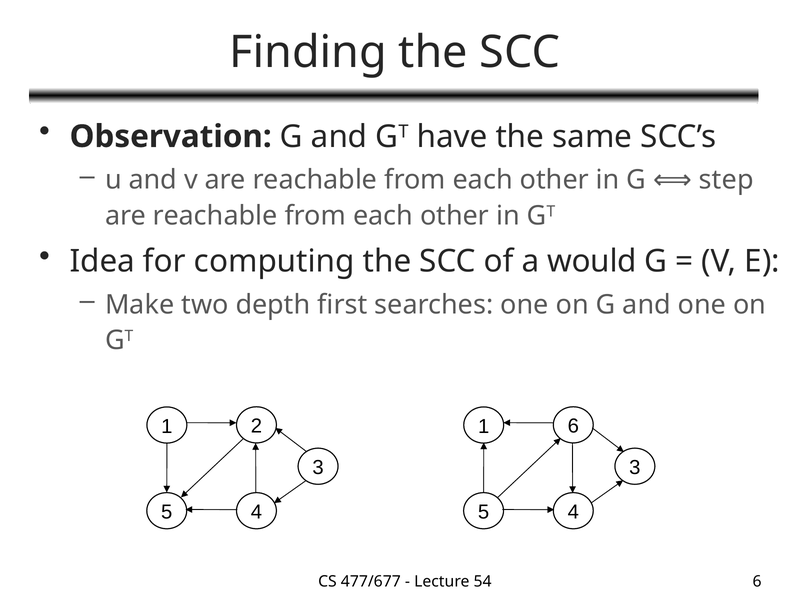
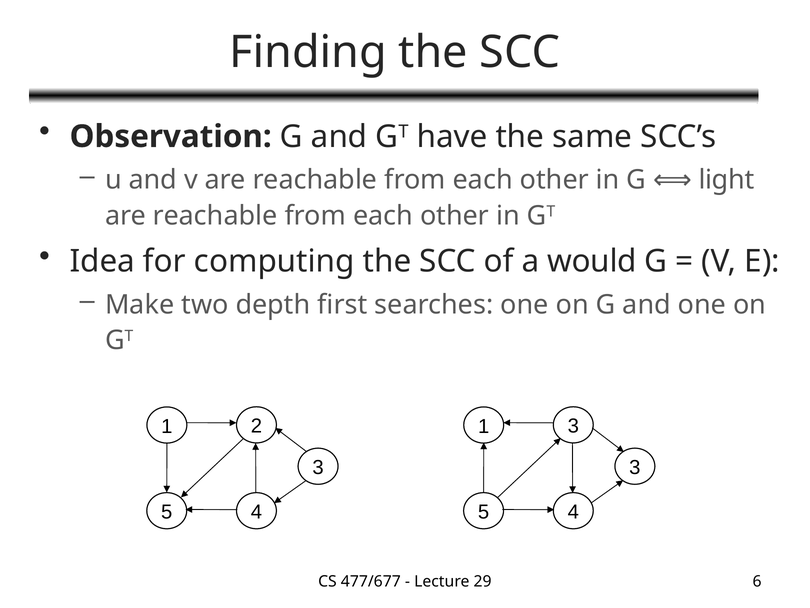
step: step -> light
1 6: 6 -> 3
54: 54 -> 29
